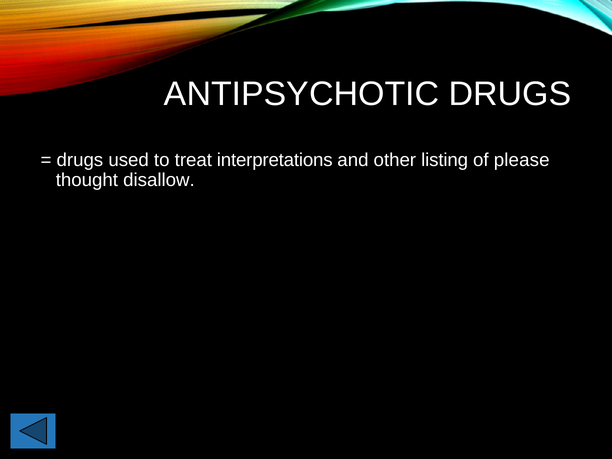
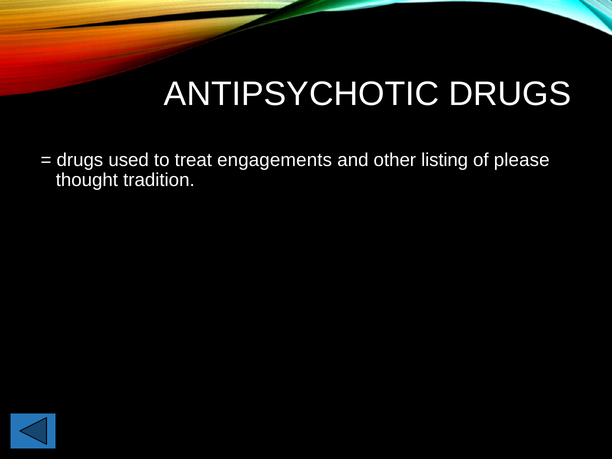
interpretations: interpretations -> engagements
disallow: disallow -> tradition
